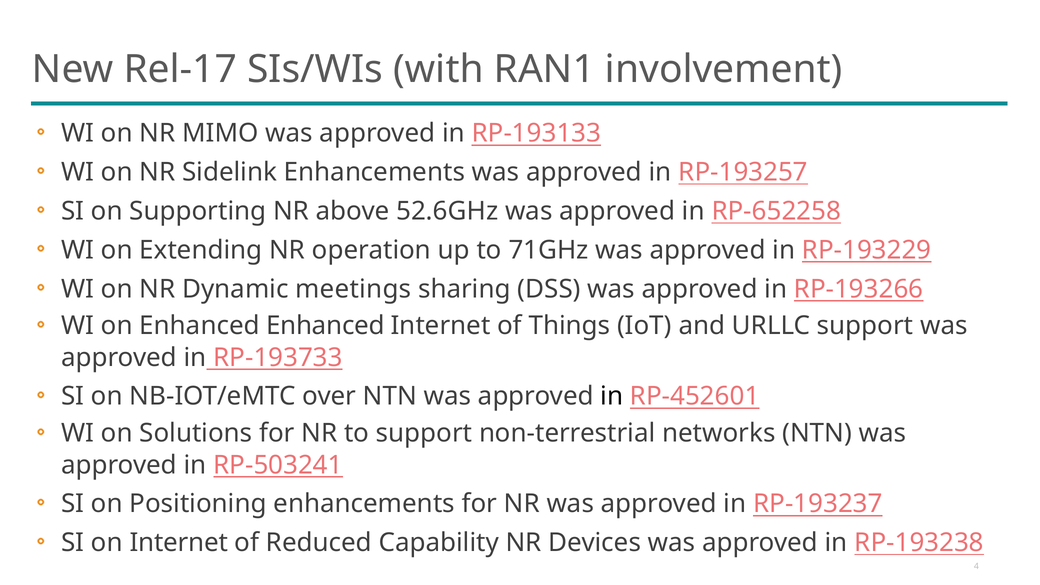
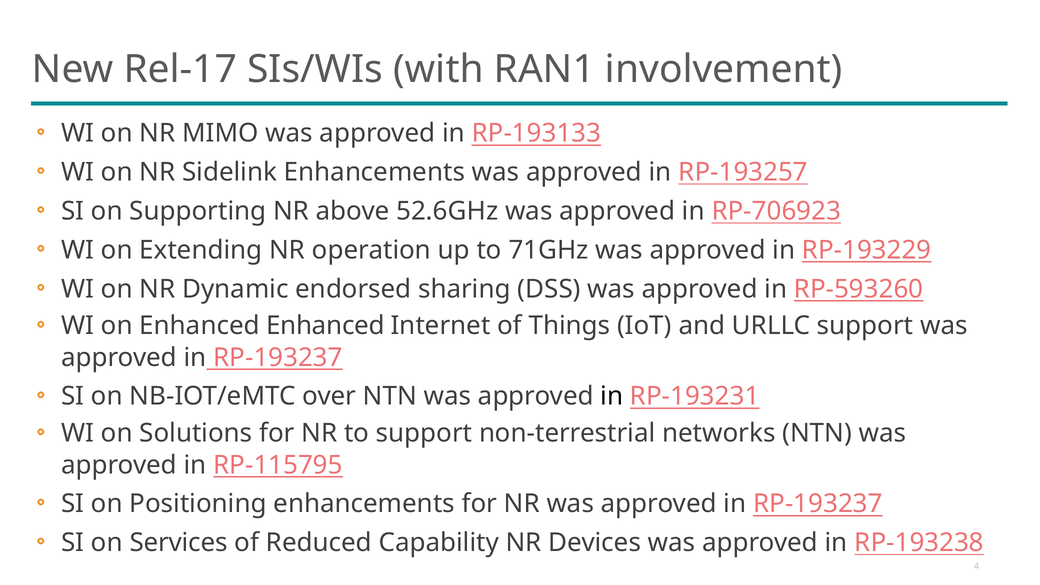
RP-652258: RP-652258 -> RP-706923
meetings: meetings -> endorsed
RP-193266: RP-193266 -> RP-593260
RP-193733 at (278, 358): RP-193733 -> RP-193237
RP-452601: RP-452601 -> RP-193231
RP-503241: RP-503241 -> RP-115795
on Internet: Internet -> Services
